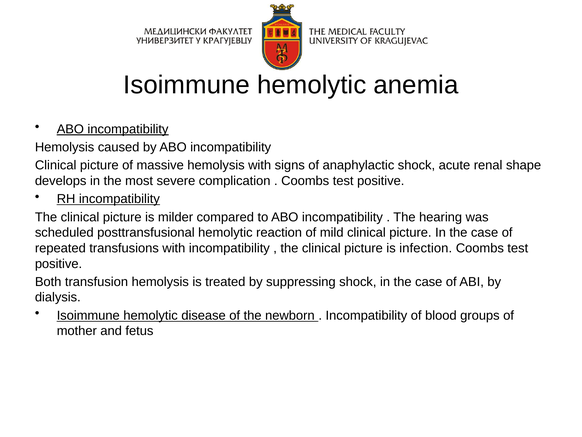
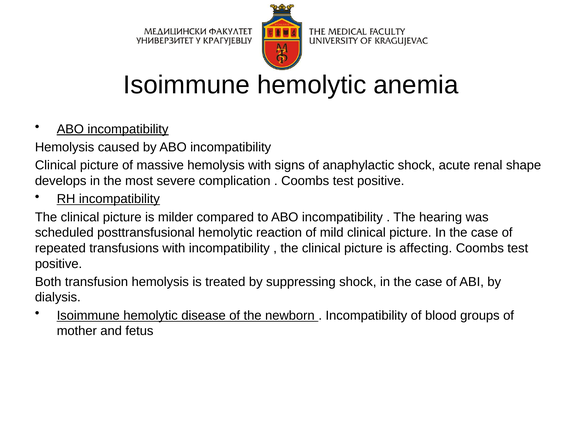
infection: infection -> affecting
